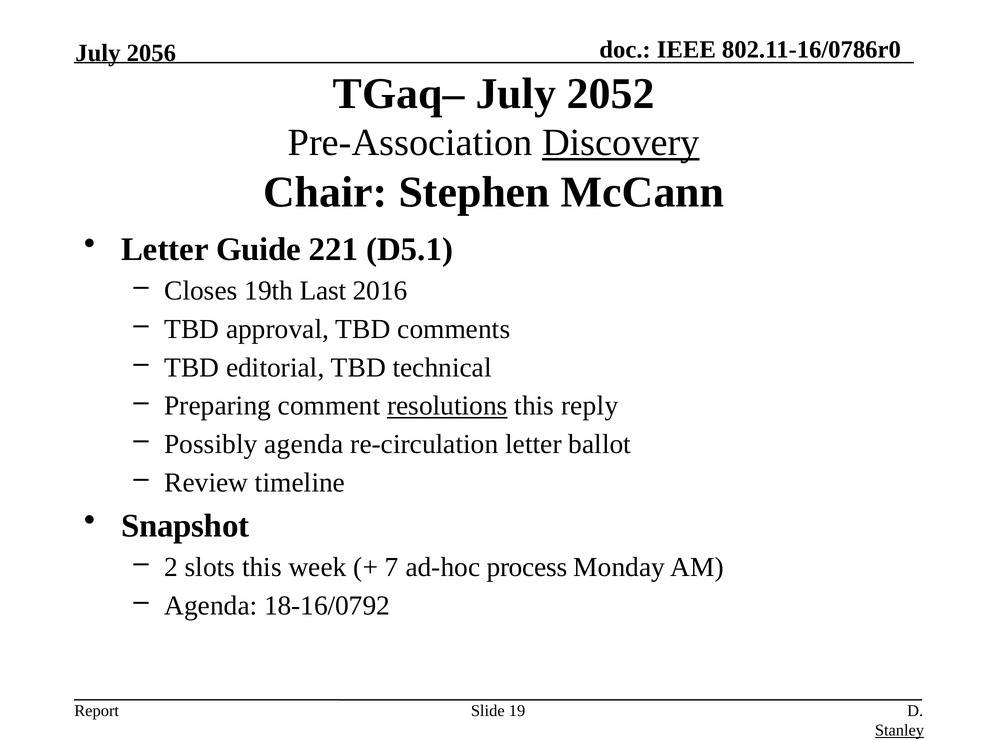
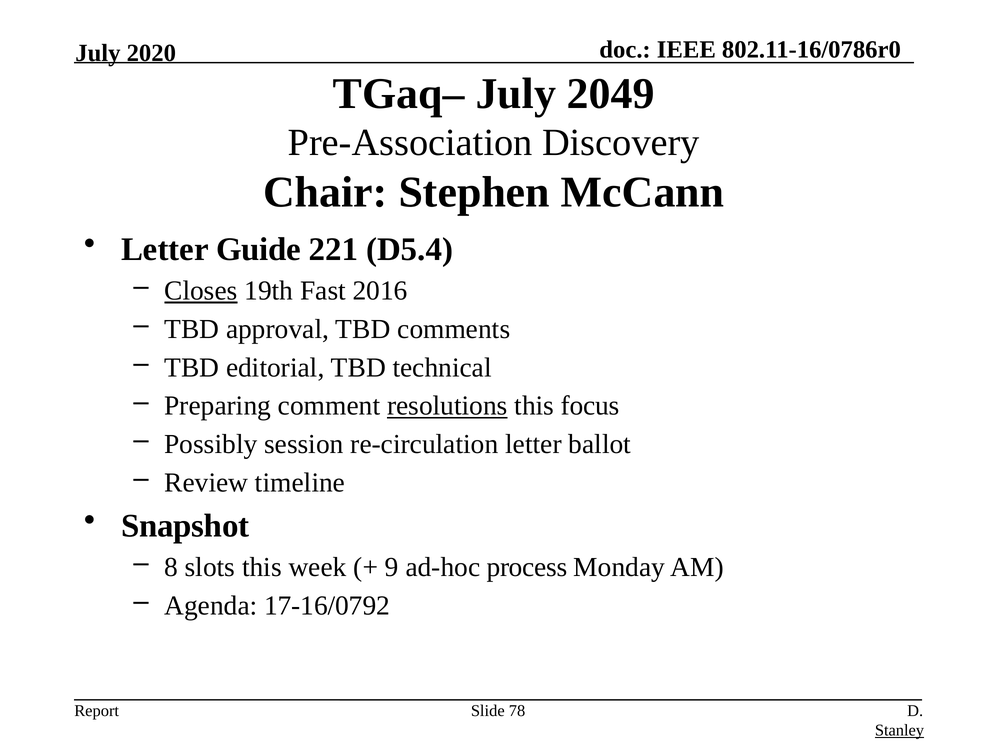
2056: 2056 -> 2020
2052: 2052 -> 2049
Discovery underline: present -> none
D5.1: D5.1 -> D5.4
Closes underline: none -> present
Last: Last -> Fast
reply: reply -> focus
Possibly agenda: agenda -> session
2: 2 -> 8
7: 7 -> 9
18-16/0792: 18-16/0792 -> 17-16/0792
19: 19 -> 78
